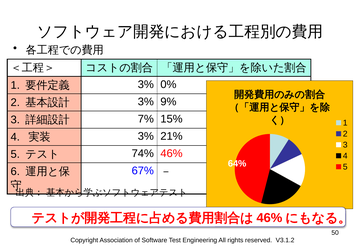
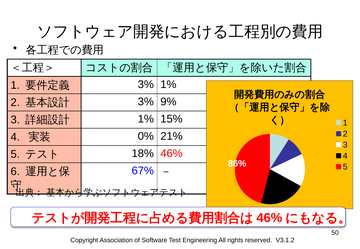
3% 0%: 0% -> 1%
7% at (146, 119): 7% -> 1%
3% at (146, 136): 3% -> 0%
74%: 74% -> 18%
64%: 64% -> 86%
